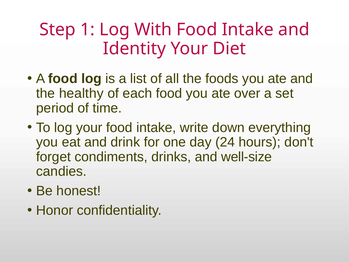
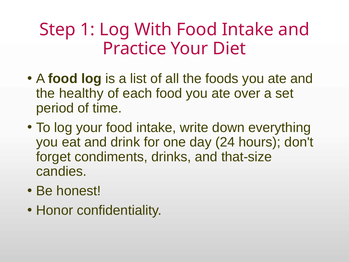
Identity: Identity -> Practice
well-size: well-size -> that-size
